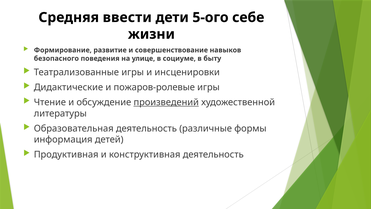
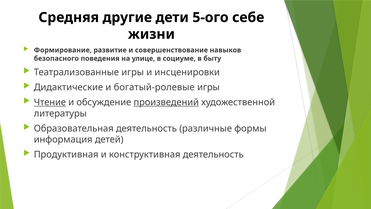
ввести: ввести -> другие
пожаров-ролевые: пожаров-ролевые -> богатый-ролевые
Чтение underline: none -> present
